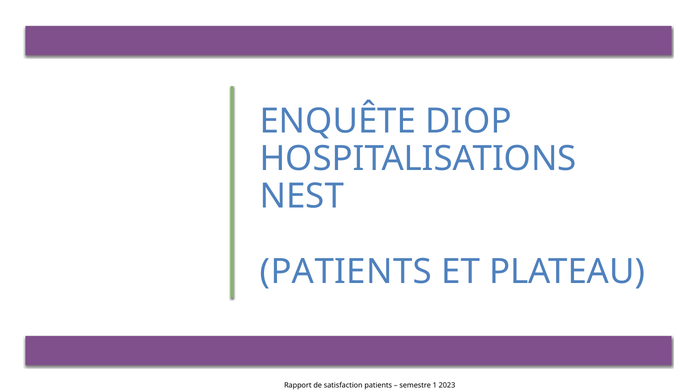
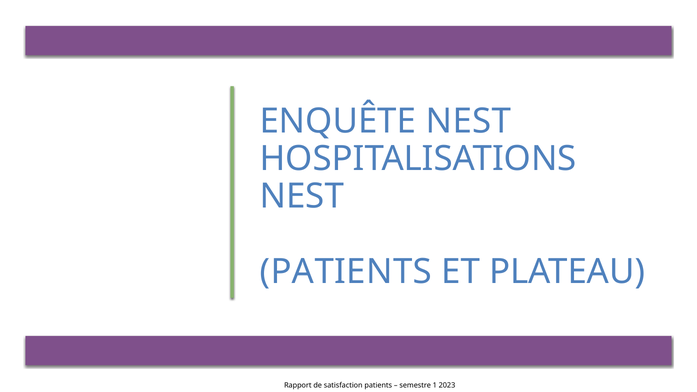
ENQUÊTE DIOP: DIOP -> NEST
